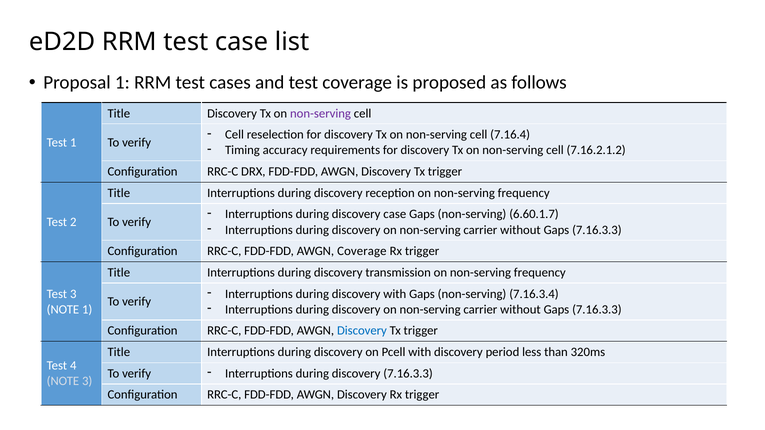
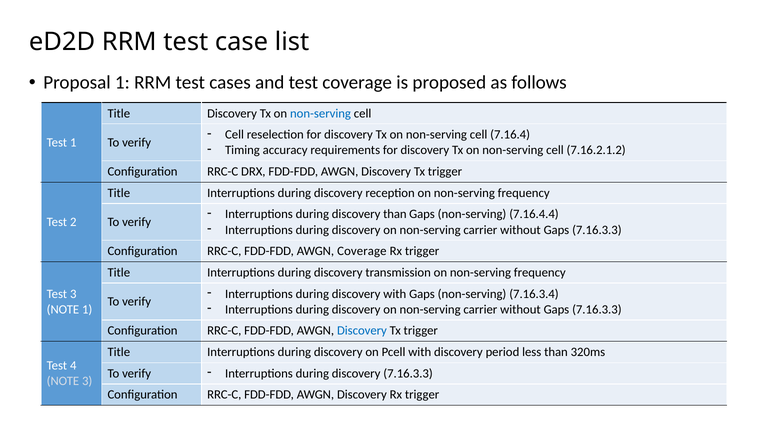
non-serving at (321, 113) colour: purple -> blue
discovery case: case -> than
6.60.1.7: 6.60.1.7 -> 7.16.4.4
